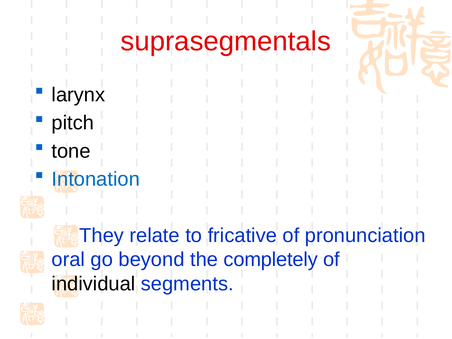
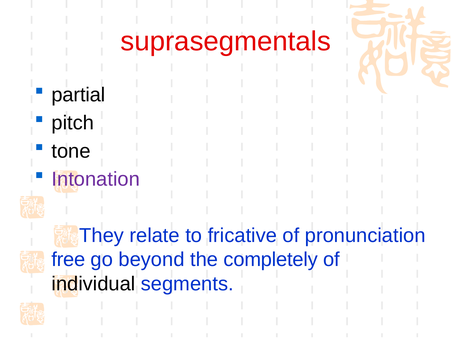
larynx: larynx -> partial
Intonation colour: blue -> purple
oral: oral -> free
